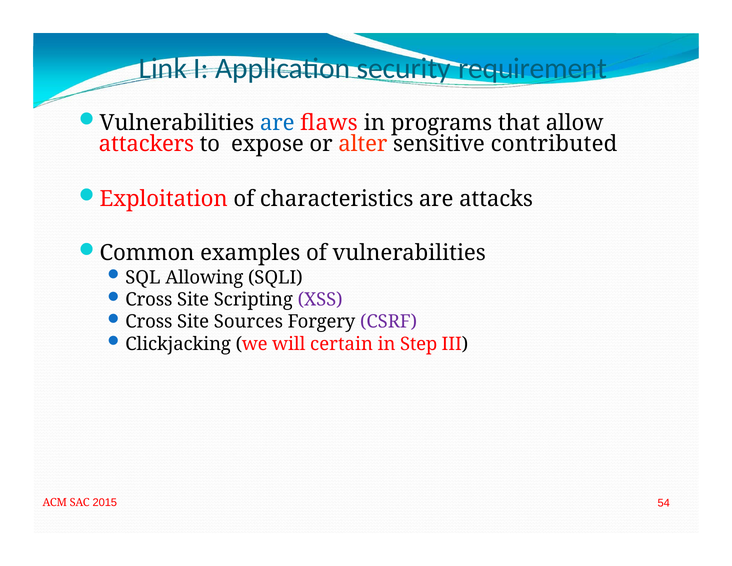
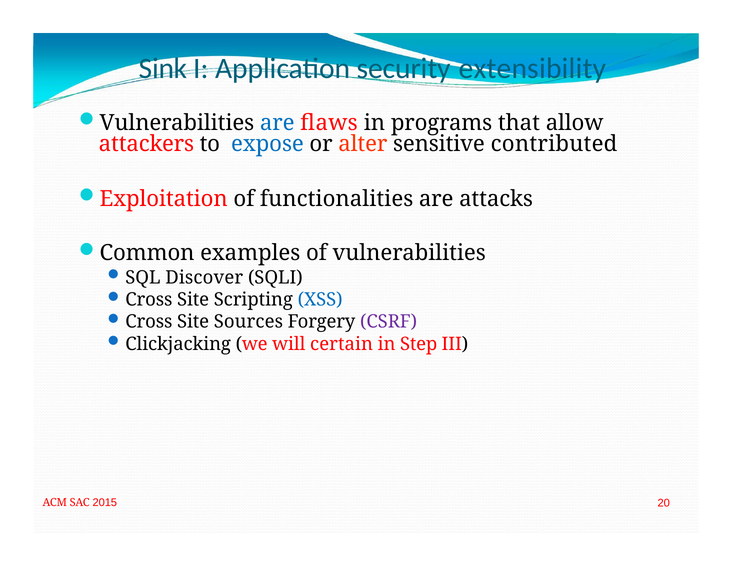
Link: Link -> Sink
requirement: requirement -> extensibility
expose colour: black -> blue
characteristics: characteristics -> functionalities
Allowing: Allowing -> Discover
XSS colour: purple -> blue
54: 54 -> 20
